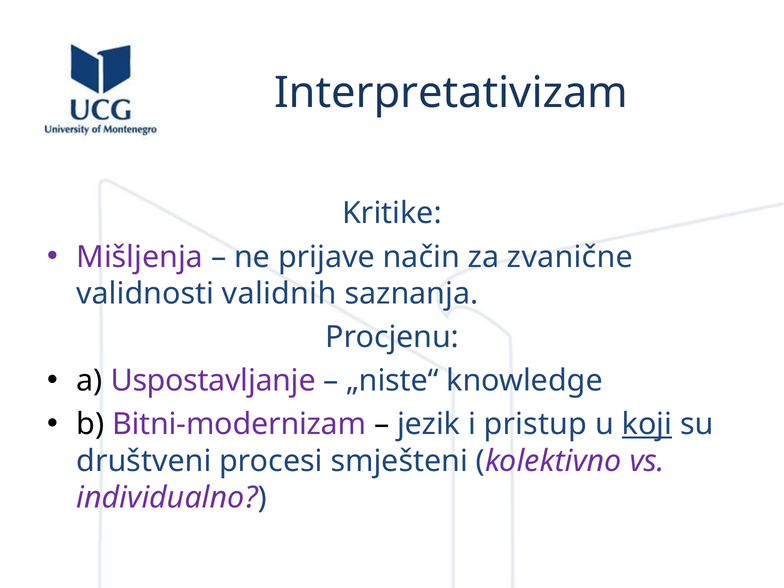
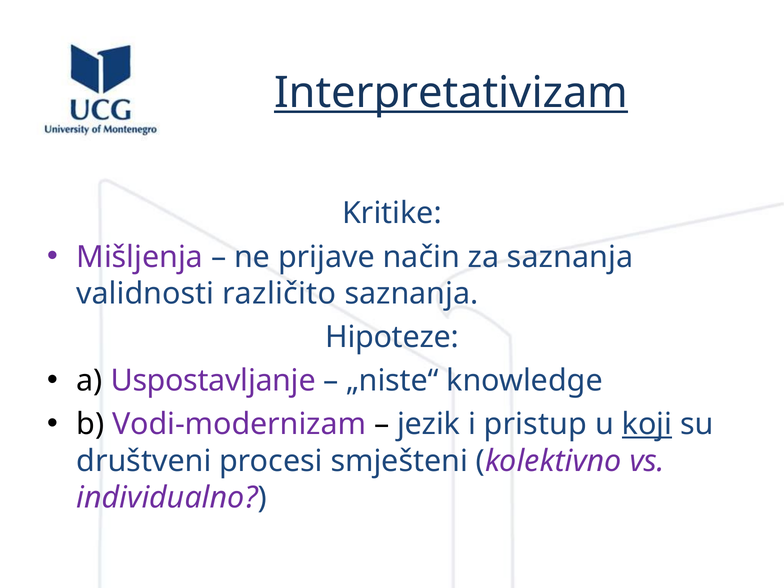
Interpretativizam underline: none -> present
za zvanične: zvanične -> saznanja
validnih: validnih -> različito
Procjenu: Procjenu -> Hipoteze
Bitni-modernizam: Bitni-modernizam -> Vodi-modernizam
